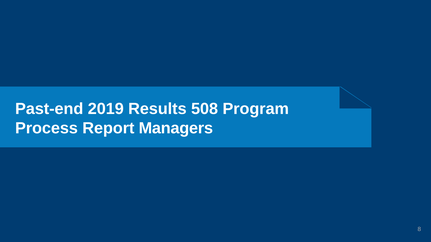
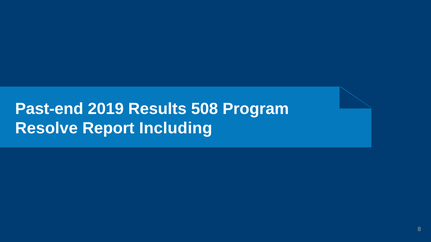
Process: Process -> Resolve
Managers: Managers -> Including
